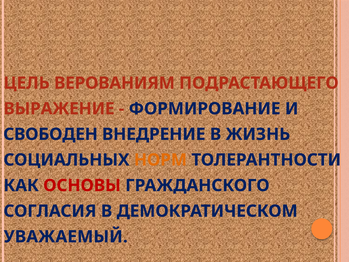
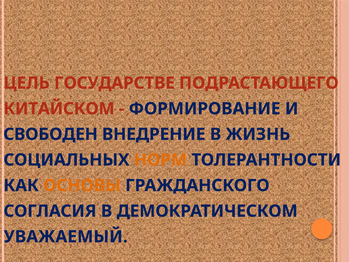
ВЕРОВАНИЯМ: ВЕРОВАНИЯМ -> ГОСУДАРСТВЕ
ВЫРАЖЕНИЕ: ВЫРАЖЕНИЕ -> КИТАЙСКОМ
ОСНОВЫ colour: red -> orange
